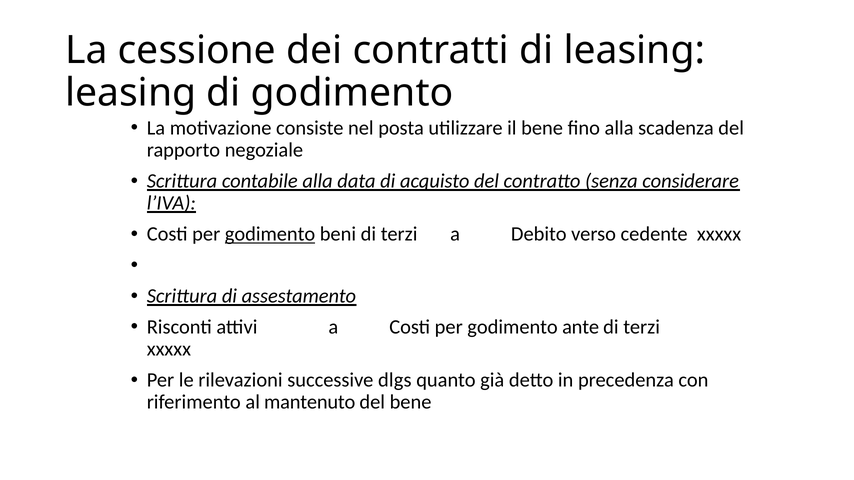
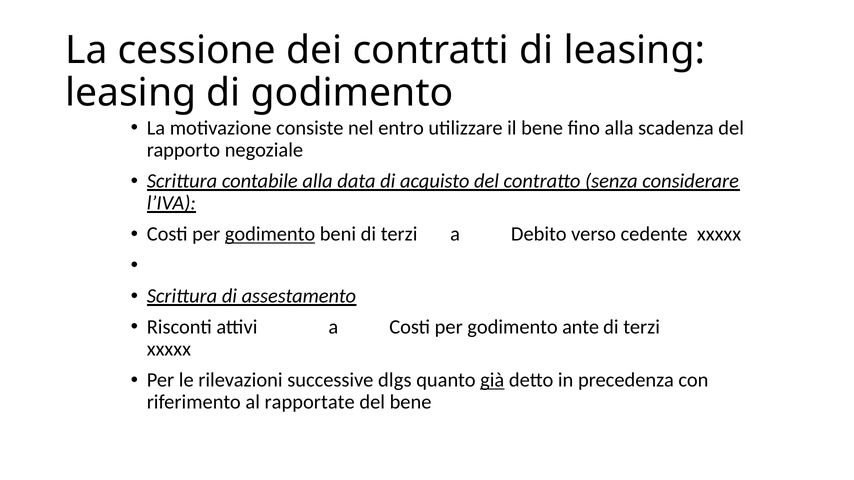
posta: posta -> entro
già underline: none -> present
mantenuto: mantenuto -> rapportate
